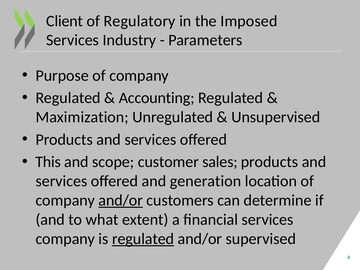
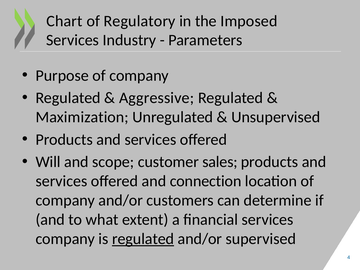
Client: Client -> Chart
Accounting: Accounting -> Aggressive
This: This -> Will
generation: generation -> connection
and/or at (121, 200) underline: present -> none
